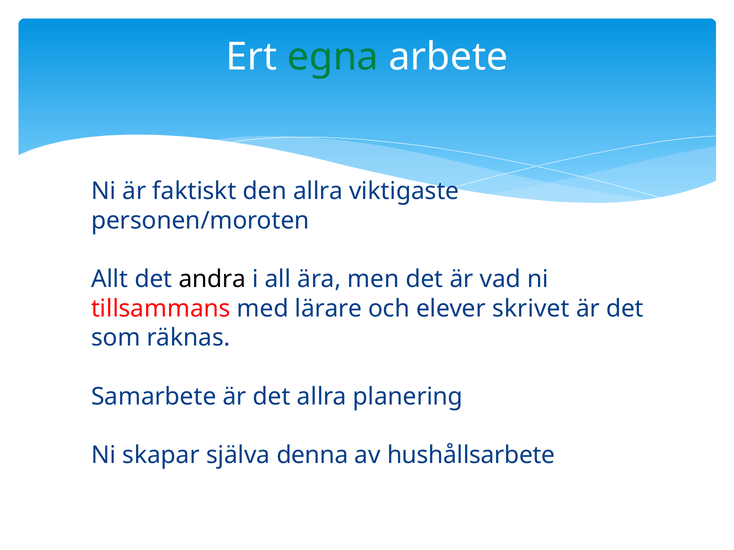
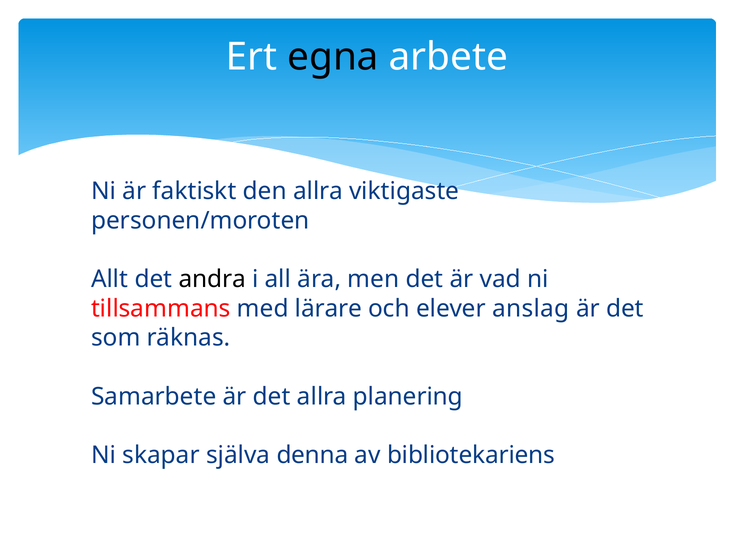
egna colour: green -> black
skrivet: skrivet -> anslag
hushållsarbete: hushållsarbete -> bibliotekariens
